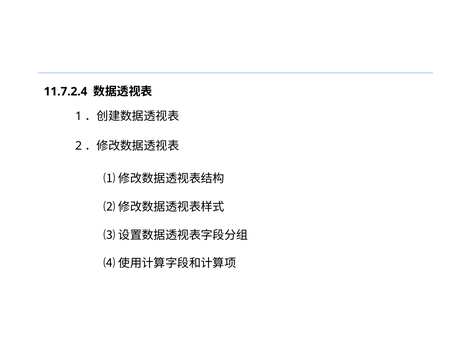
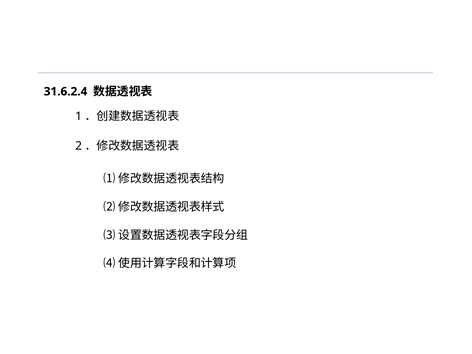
11.7.2.4: 11.7.2.4 -> 31.6.2.4
